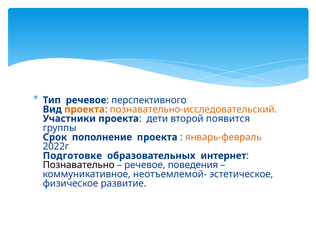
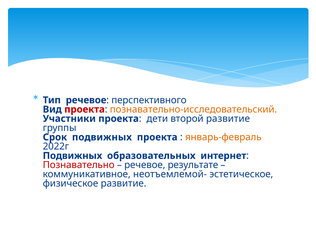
проекта at (85, 109) colour: orange -> red
второй появится: появится -> развитие
Срок пополнение: пополнение -> подвижных
Подготовке at (72, 156): Подготовке -> Подвижных
Познавательно colour: black -> red
поведения: поведения -> результате
